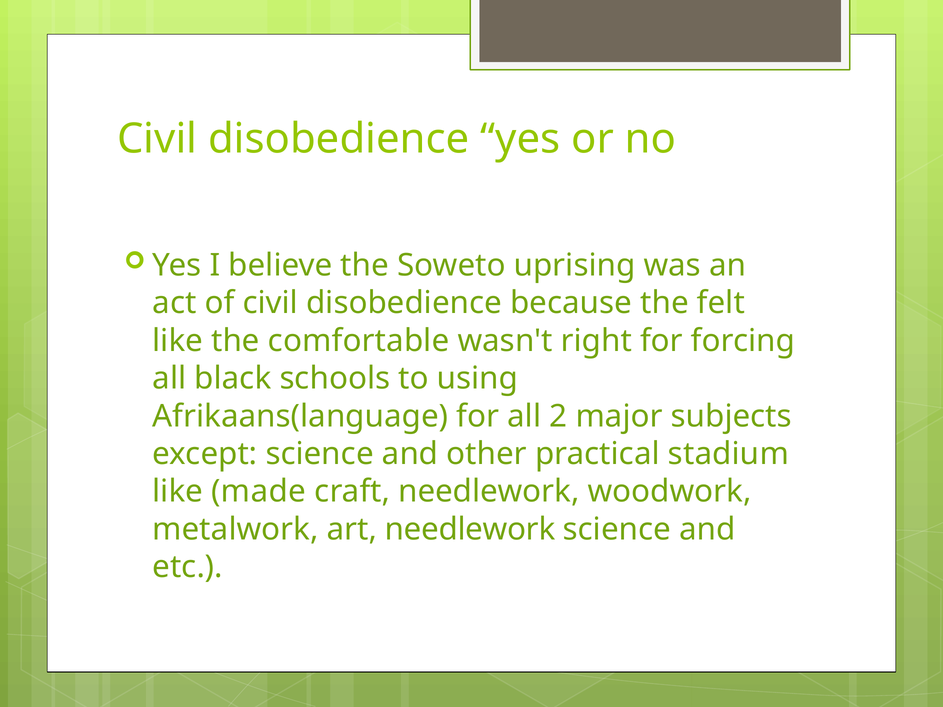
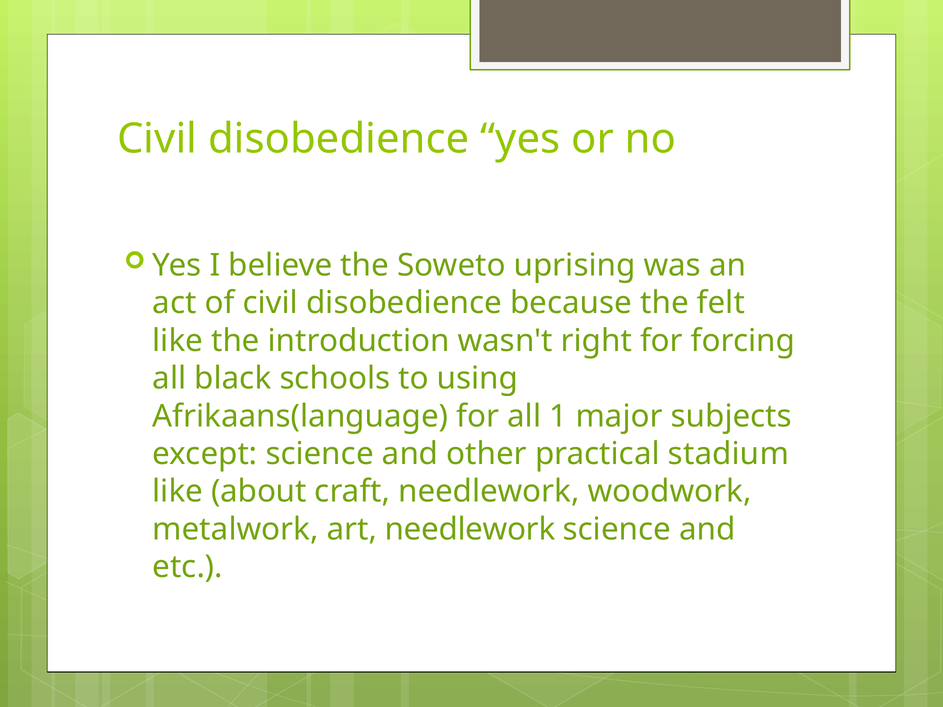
comfortable: comfortable -> introduction
2: 2 -> 1
made: made -> about
